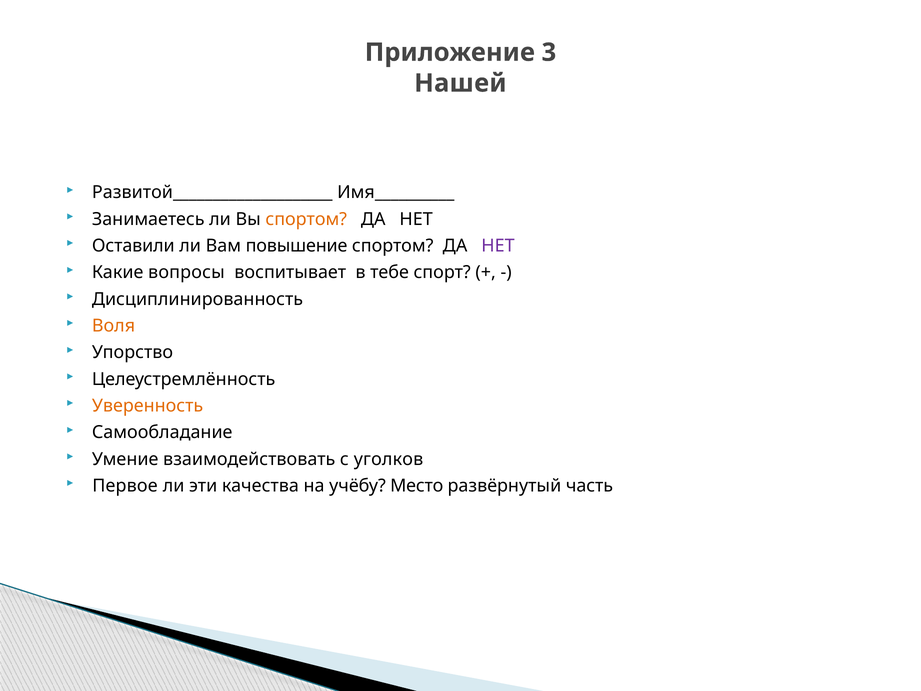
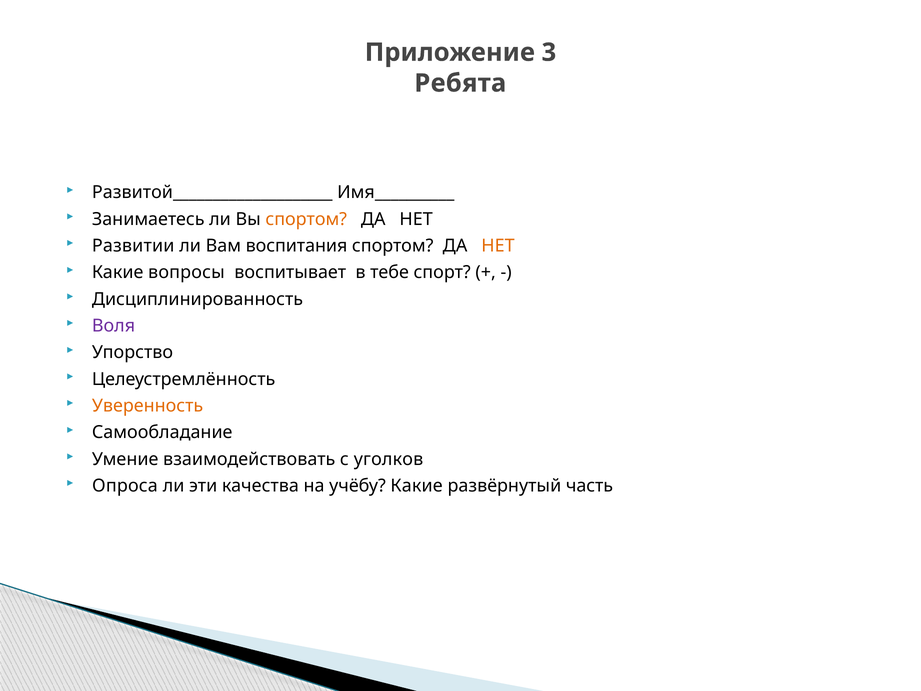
Нашей: Нашей -> Ребята
Оставили: Оставили -> Развитии
повышение: повышение -> воспитания
НЕТ at (498, 246) colour: purple -> orange
Воля colour: orange -> purple
Первое: Первое -> Опроса
учёбу Место: Место -> Какие
